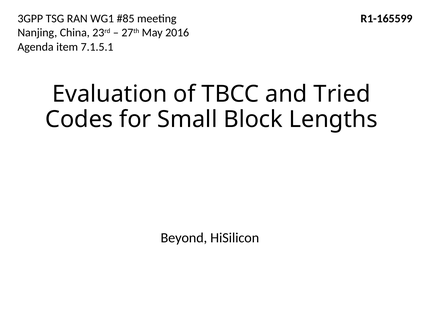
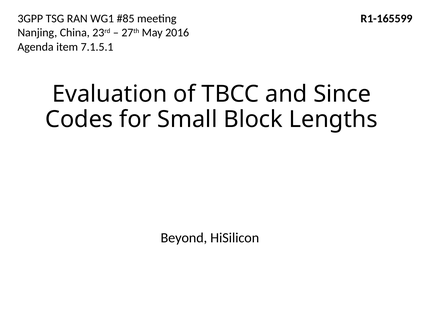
Tried: Tried -> Since
